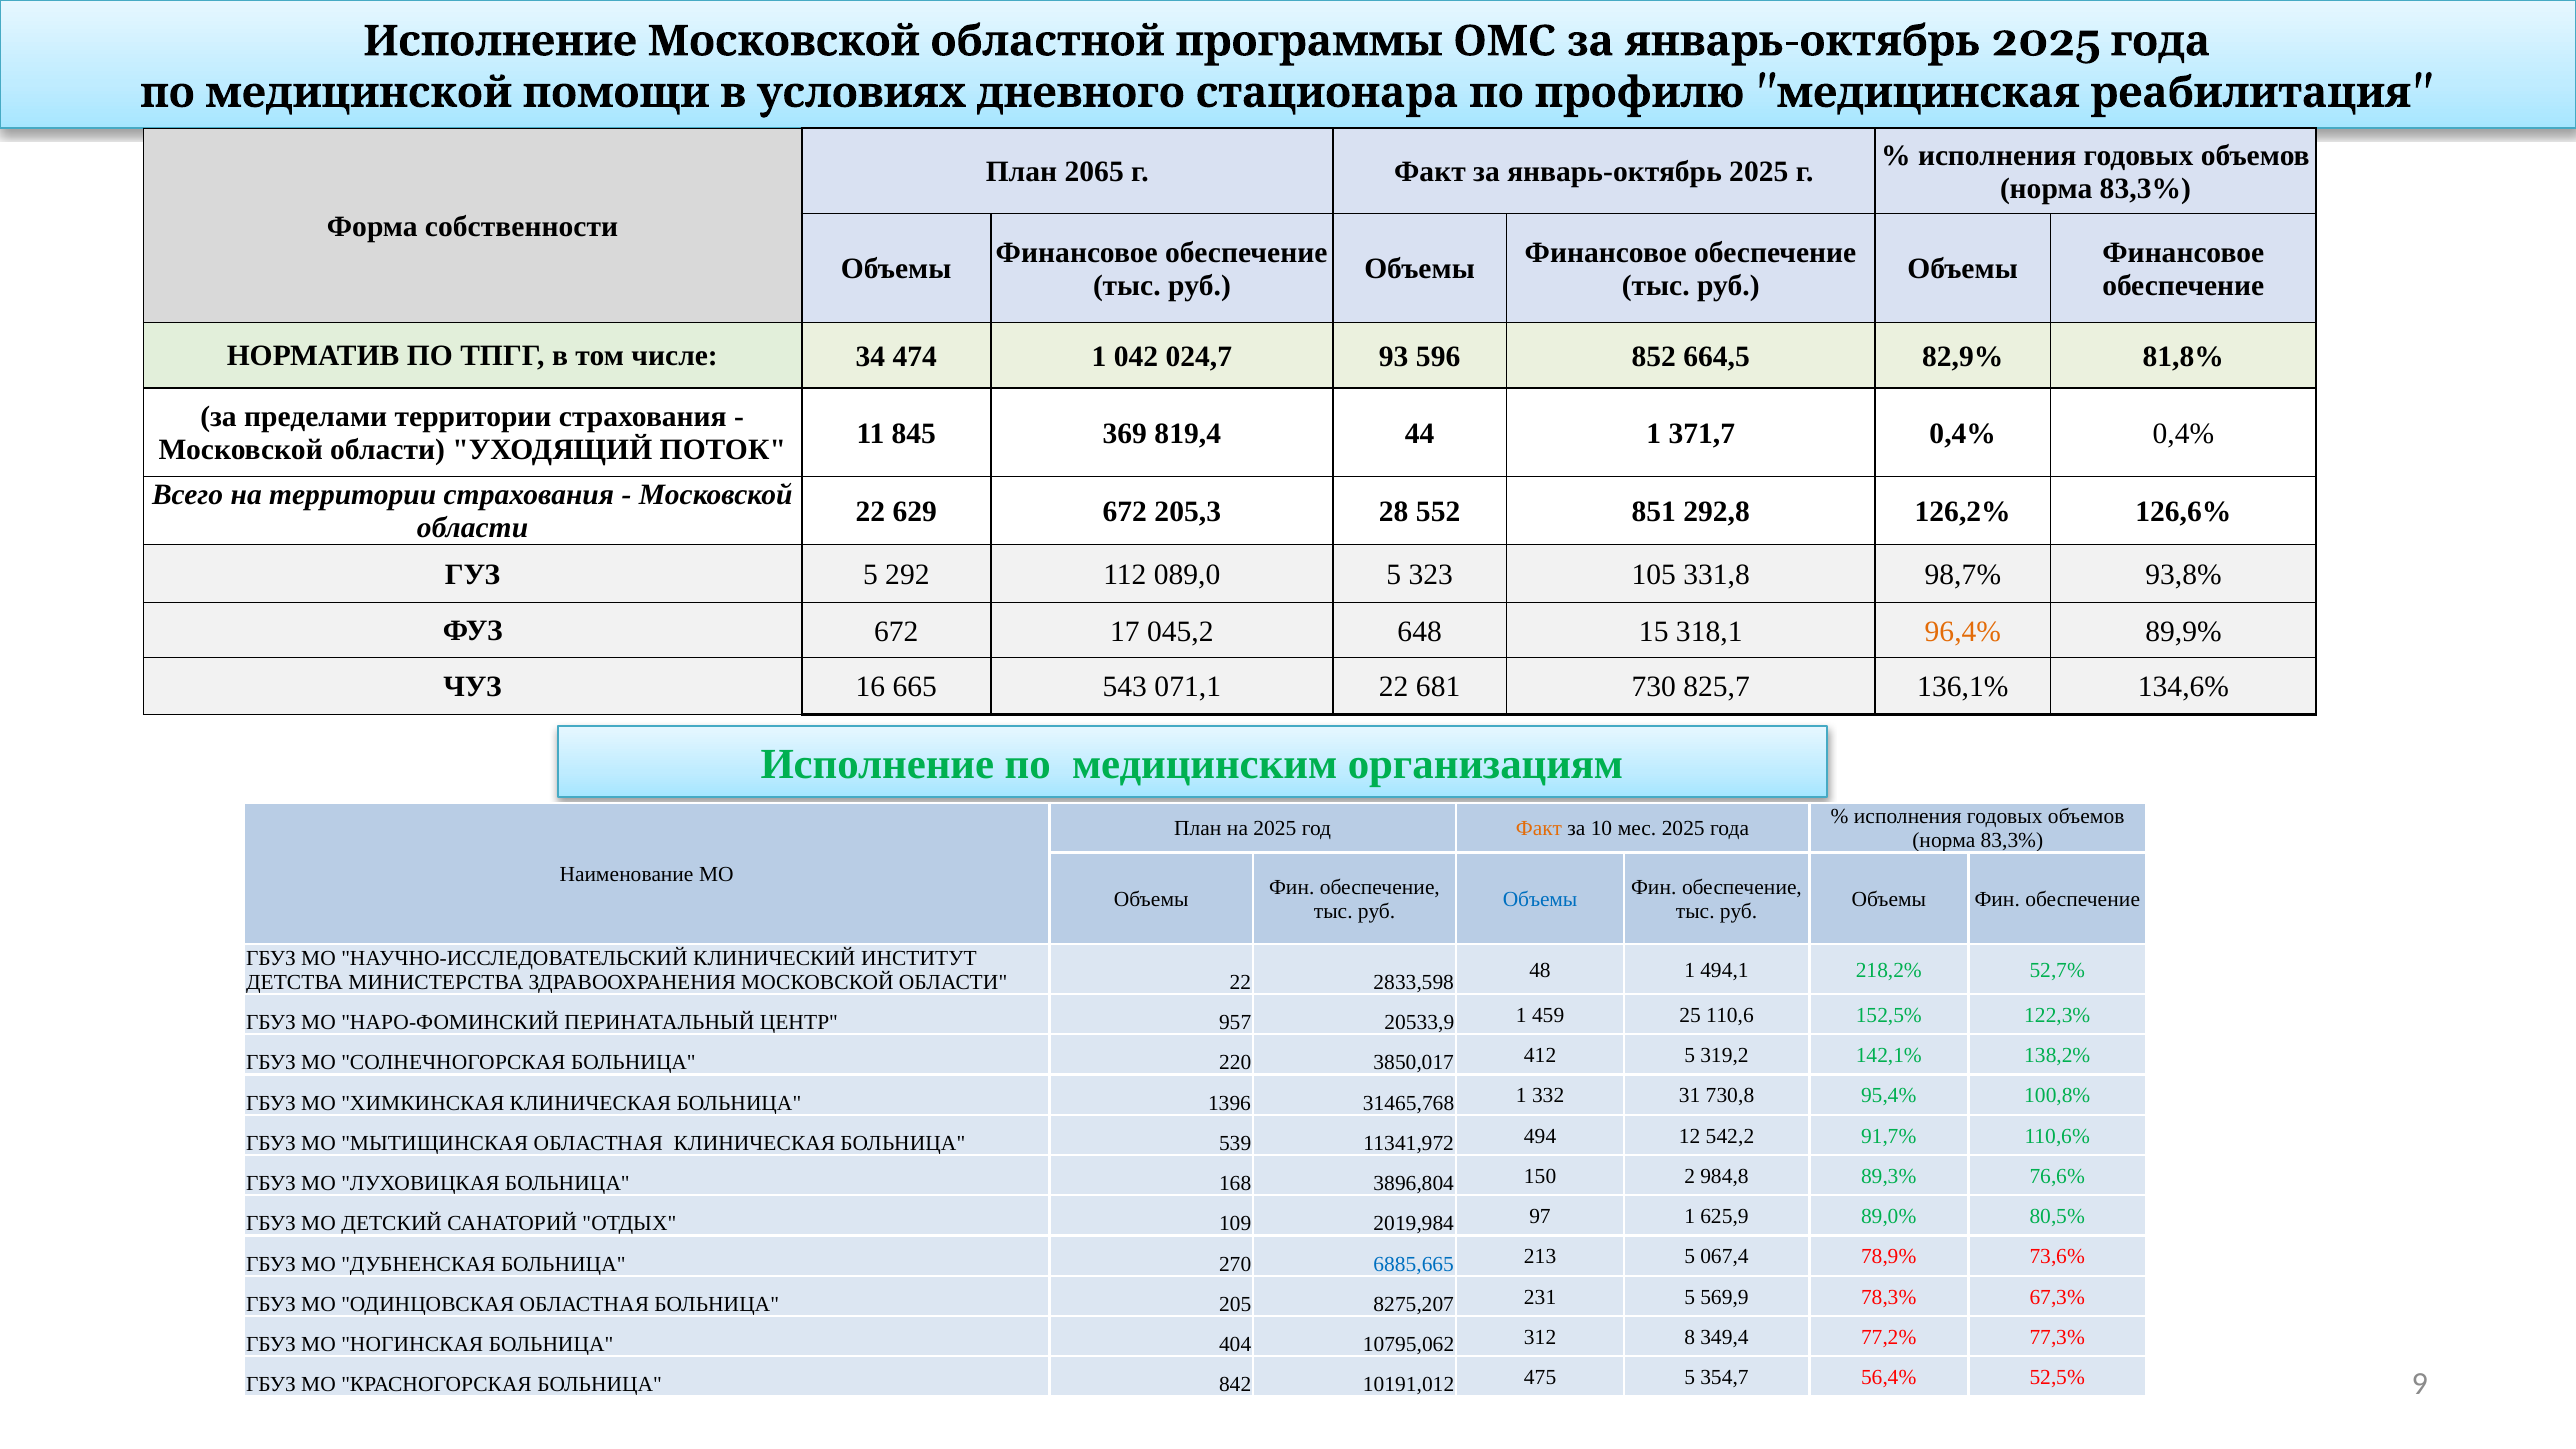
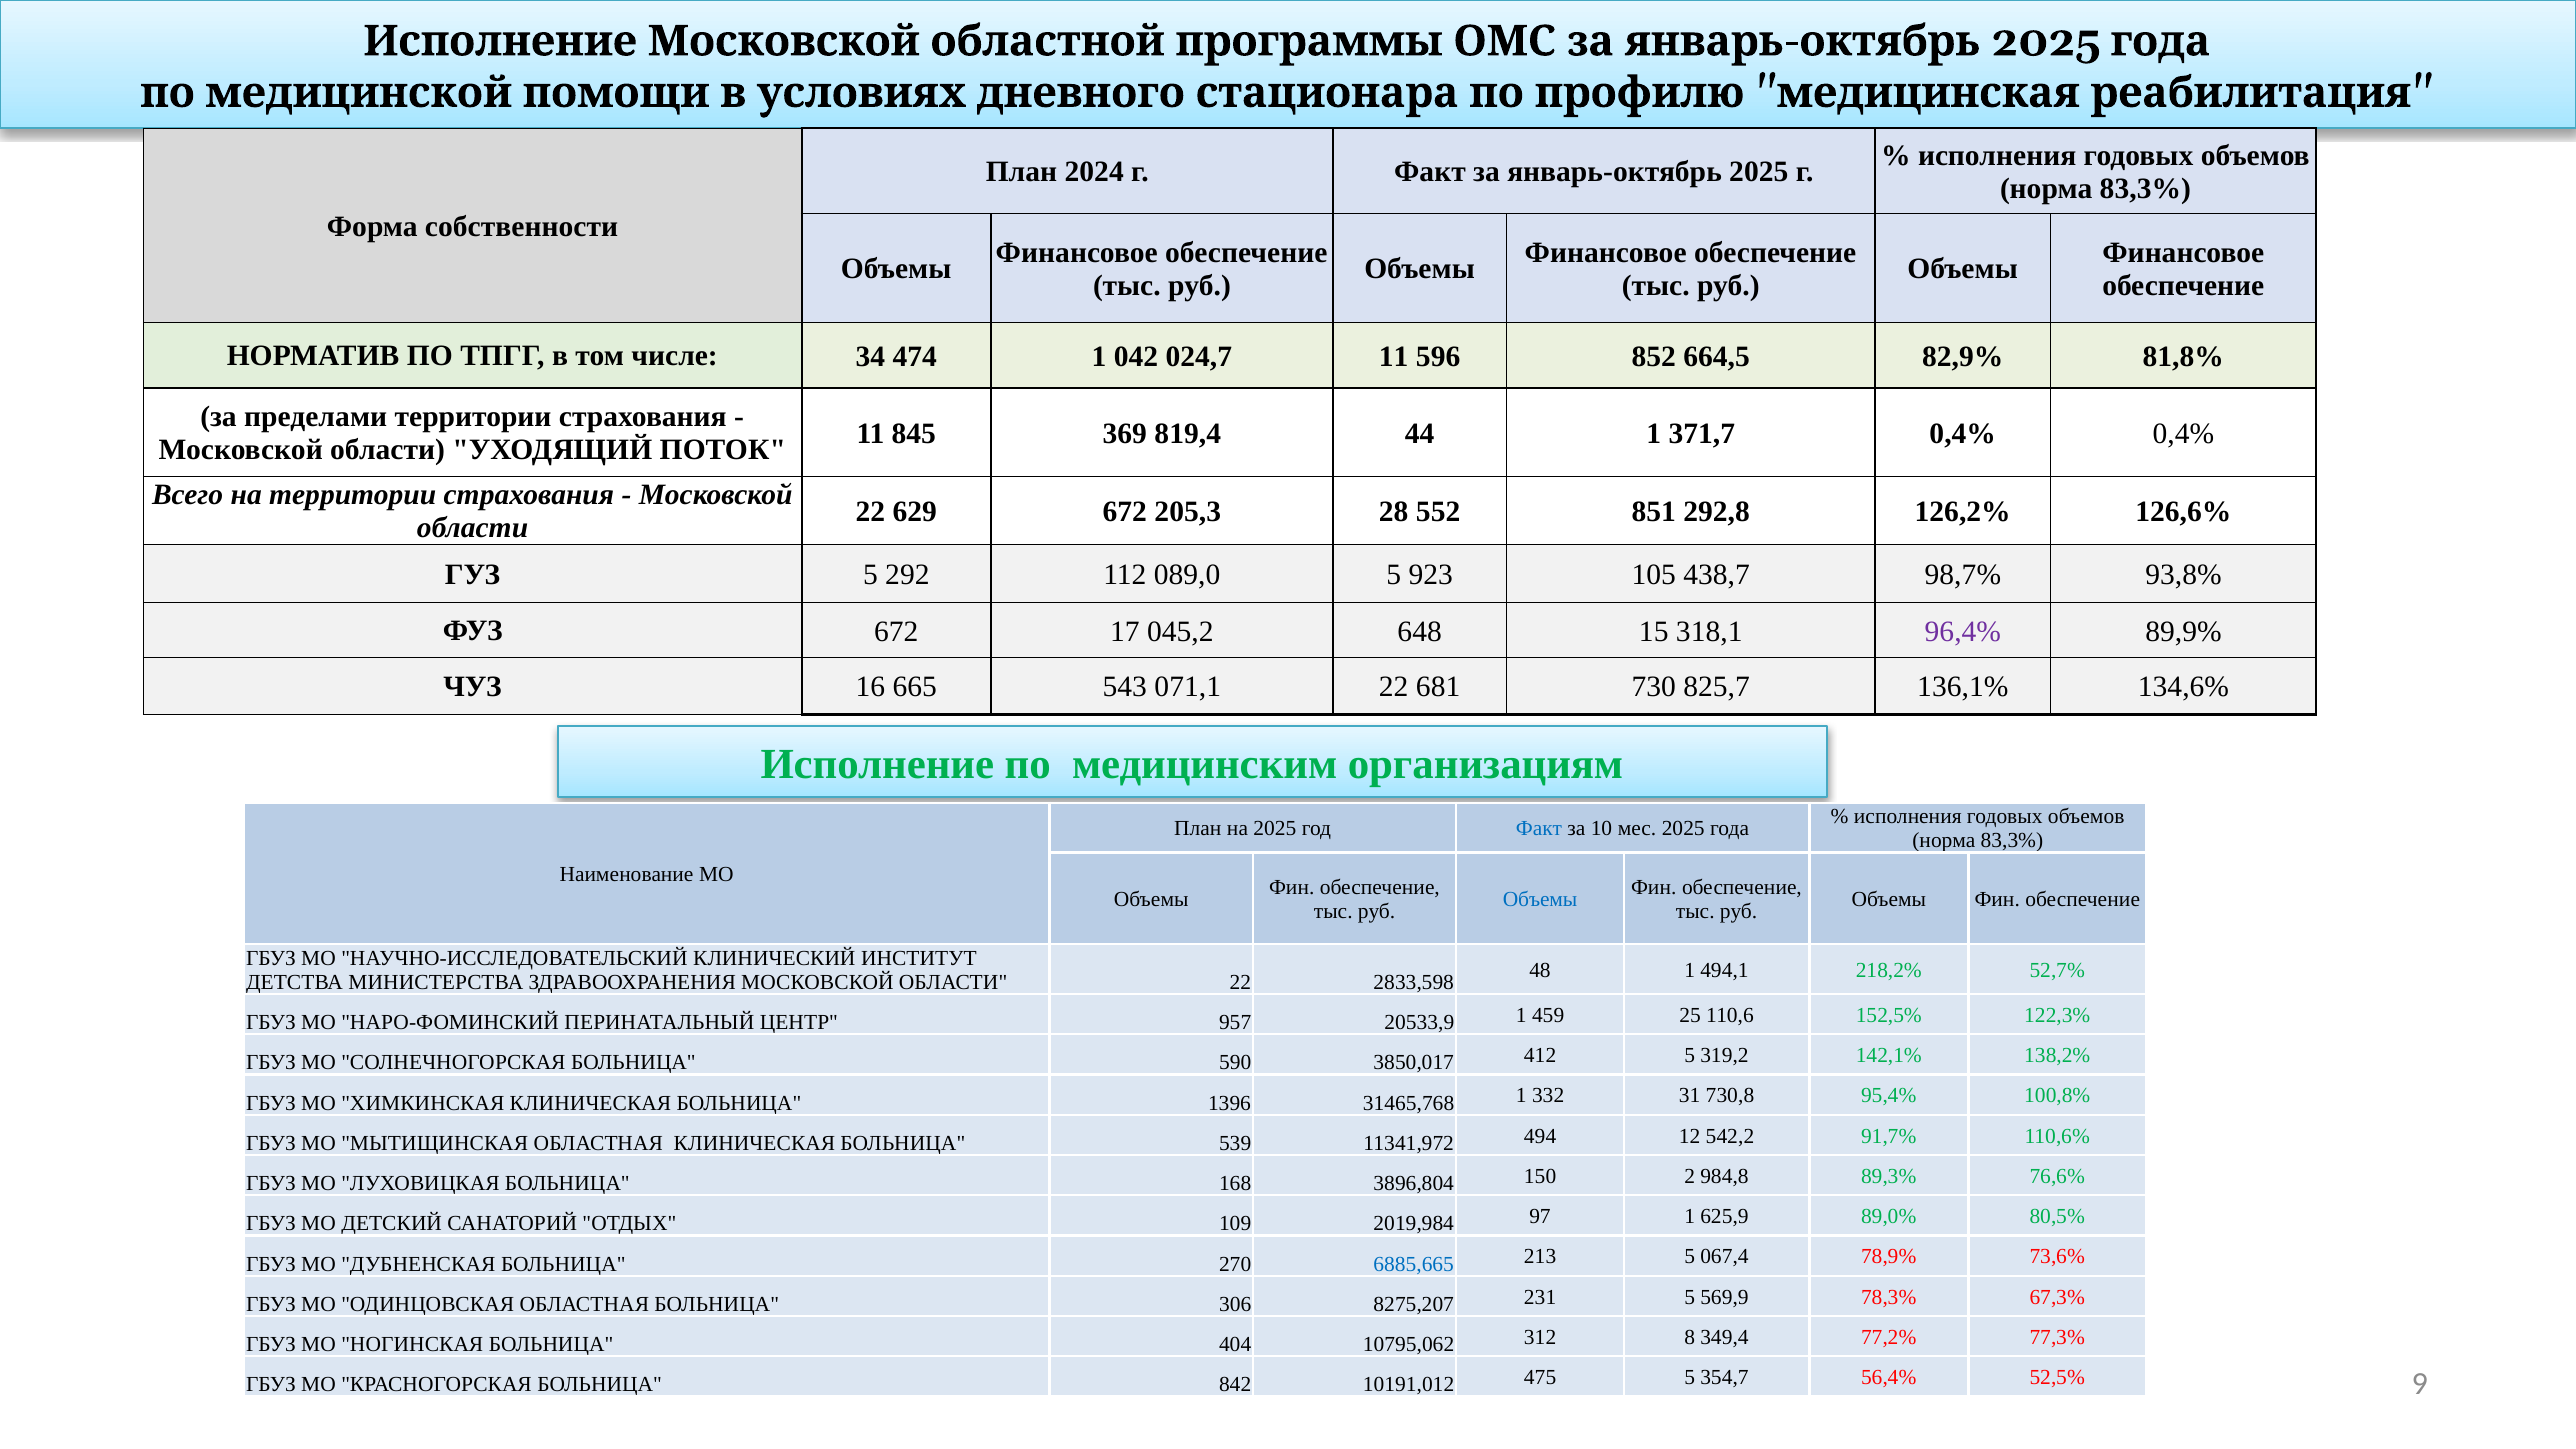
2065: 2065 -> 2024
024,7 93: 93 -> 11
323: 323 -> 923
331,8: 331,8 -> 438,7
96,4% colour: orange -> purple
Факт at (1539, 829) colour: orange -> blue
220: 220 -> 590
205: 205 -> 306
